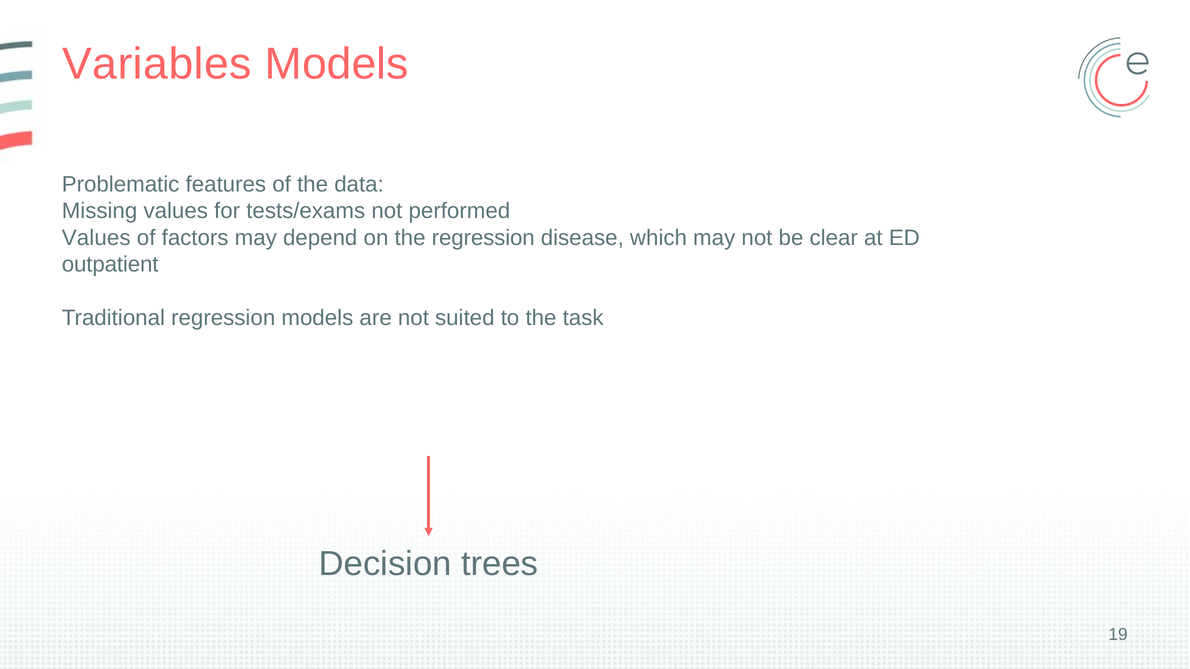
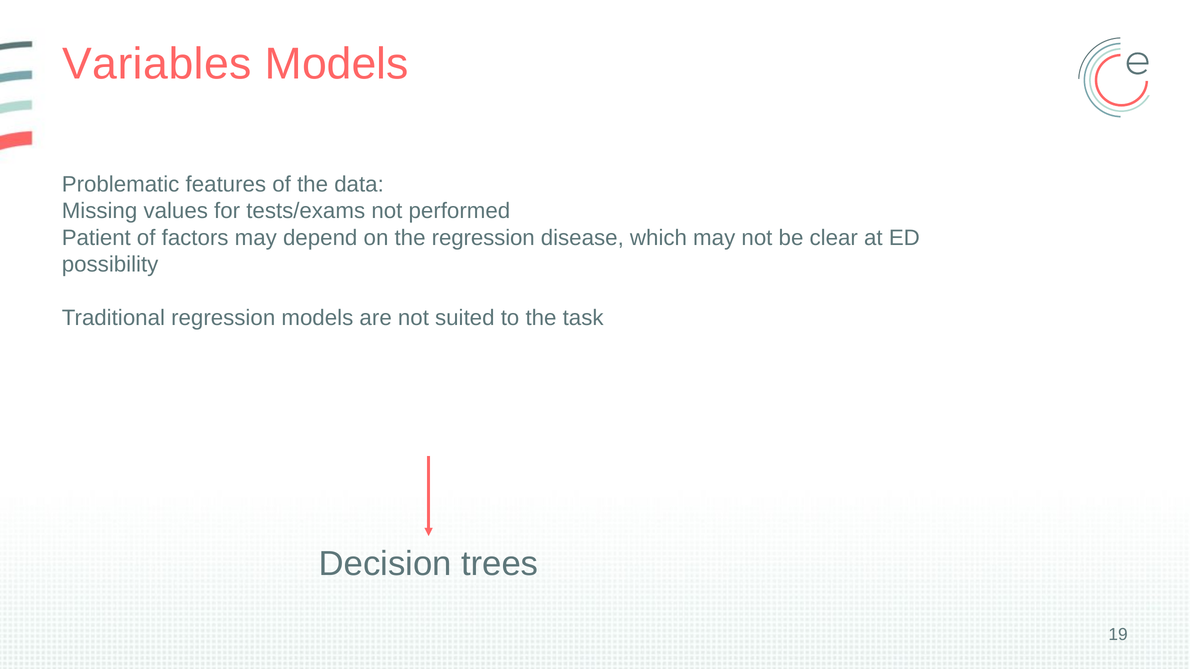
Values at (96, 238): Values -> Patient
outpatient: outpatient -> possibility
